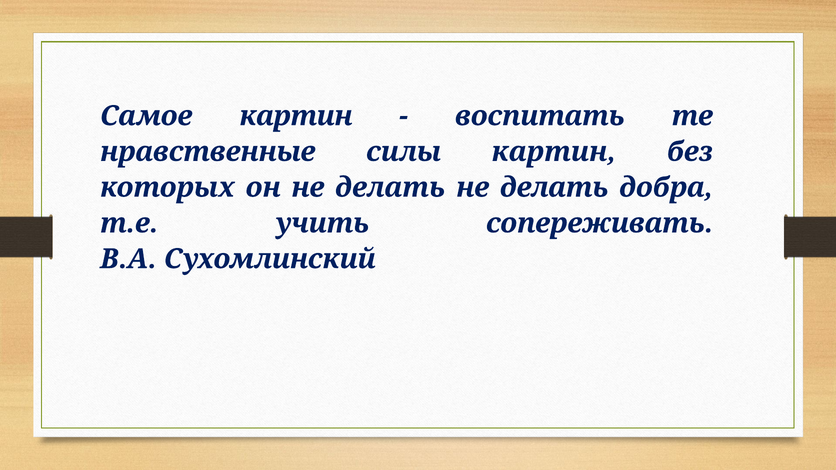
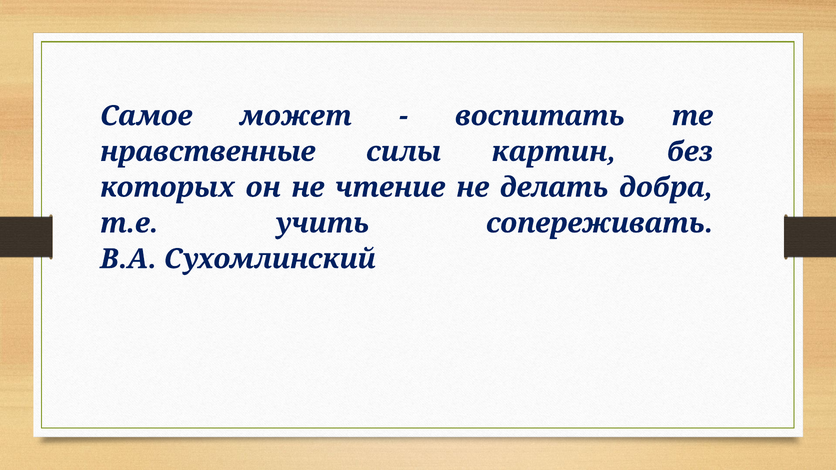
Самое картин: картин -> может
он не делать: делать -> чтение
